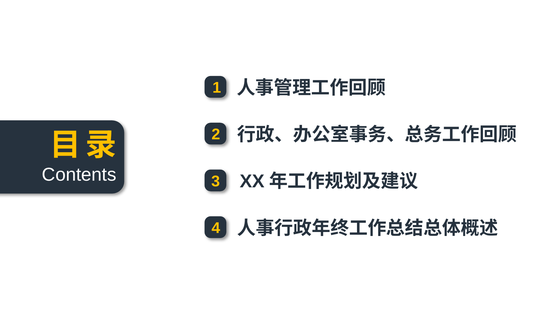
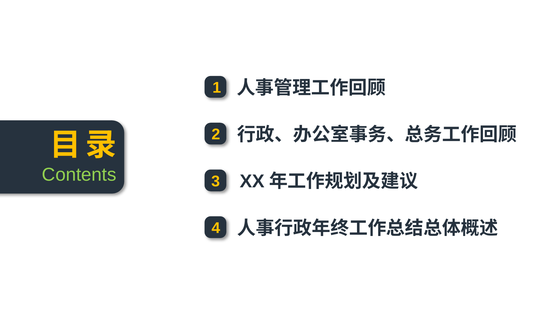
Contents colour: white -> light green
